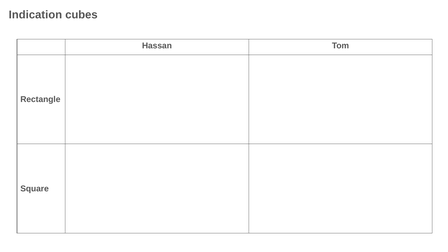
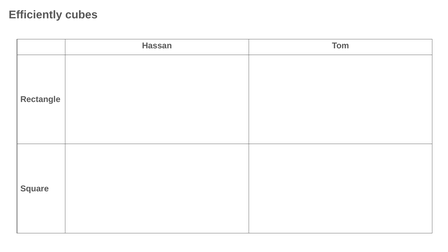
Indication: Indication -> Efficiently
